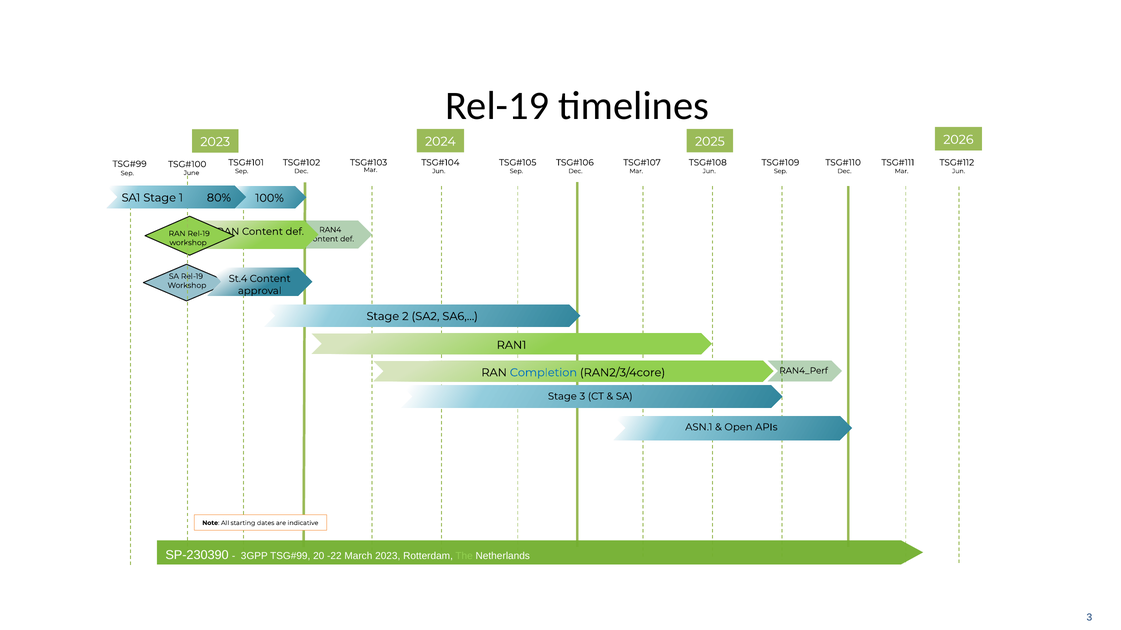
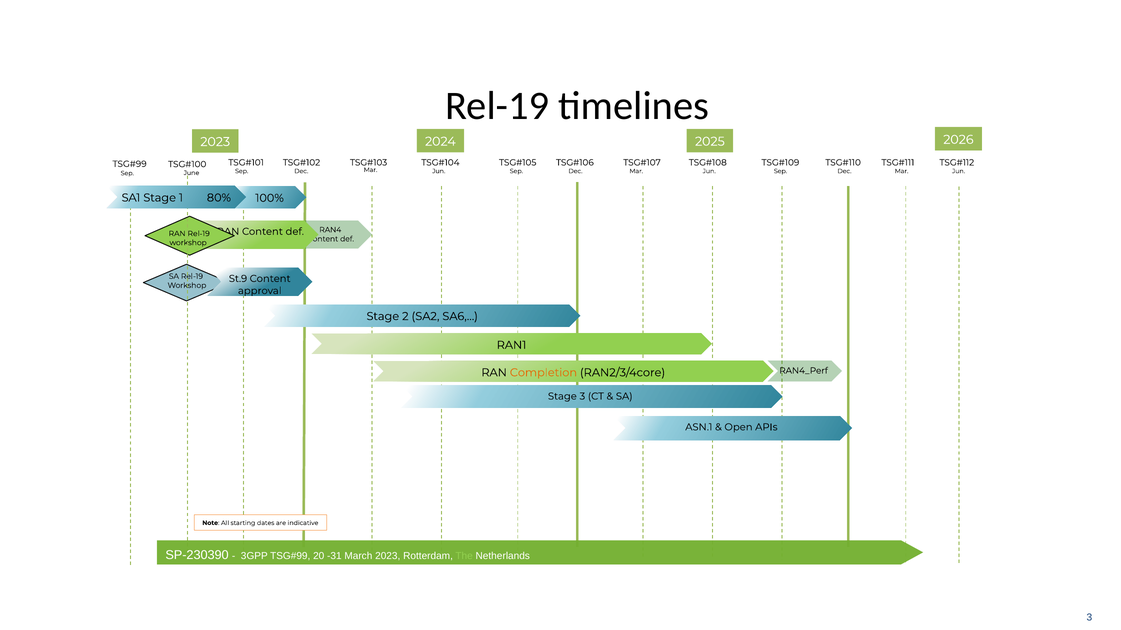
St.4: St.4 -> St.9
Completion colour: blue -> orange
-22: -22 -> -31
